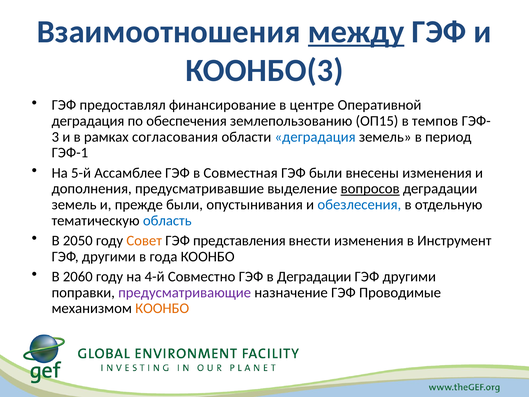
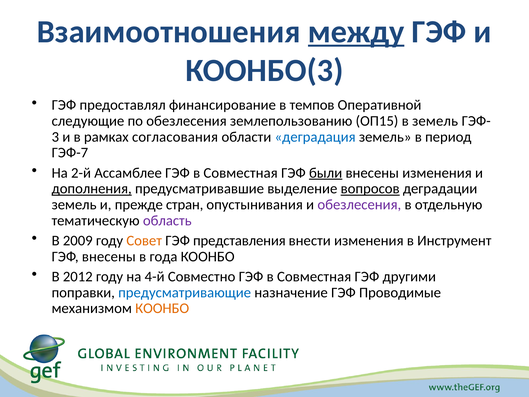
центре: центре -> темпов
деградация at (88, 121): деградация -> следующие
по обеспечения: обеспечения -> обезлесения
в темпов: темпов -> земель
ГЭФ-1: ГЭФ-1 -> ГЭФ-7
5-й: 5-й -> 2-й
были at (326, 173) underline: none -> present
дополнения underline: none -> present
прежде были: были -> стран
обезлесения at (359, 205) colour: blue -> purple
область colour: blue -> purple
2050: 2050 -> 2009
другими at (109, 256): другими -> внесены
2060: 2060 -> 2012
Деградации at (314, 276): Деградации -> Совместная
предусматривающие colour: purple -> blue
